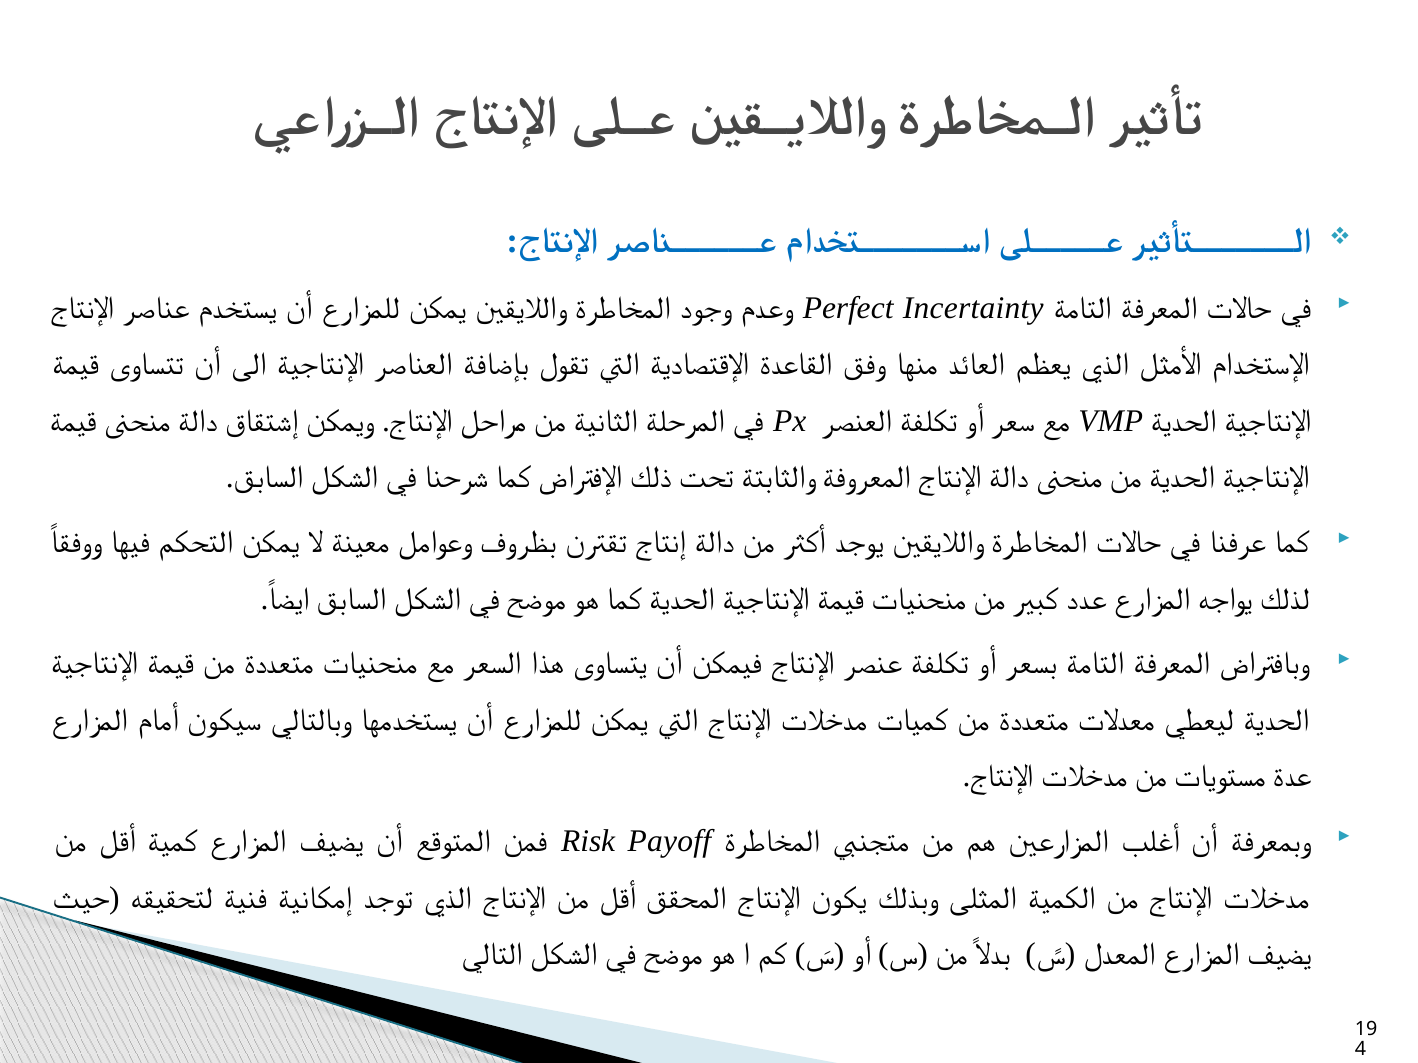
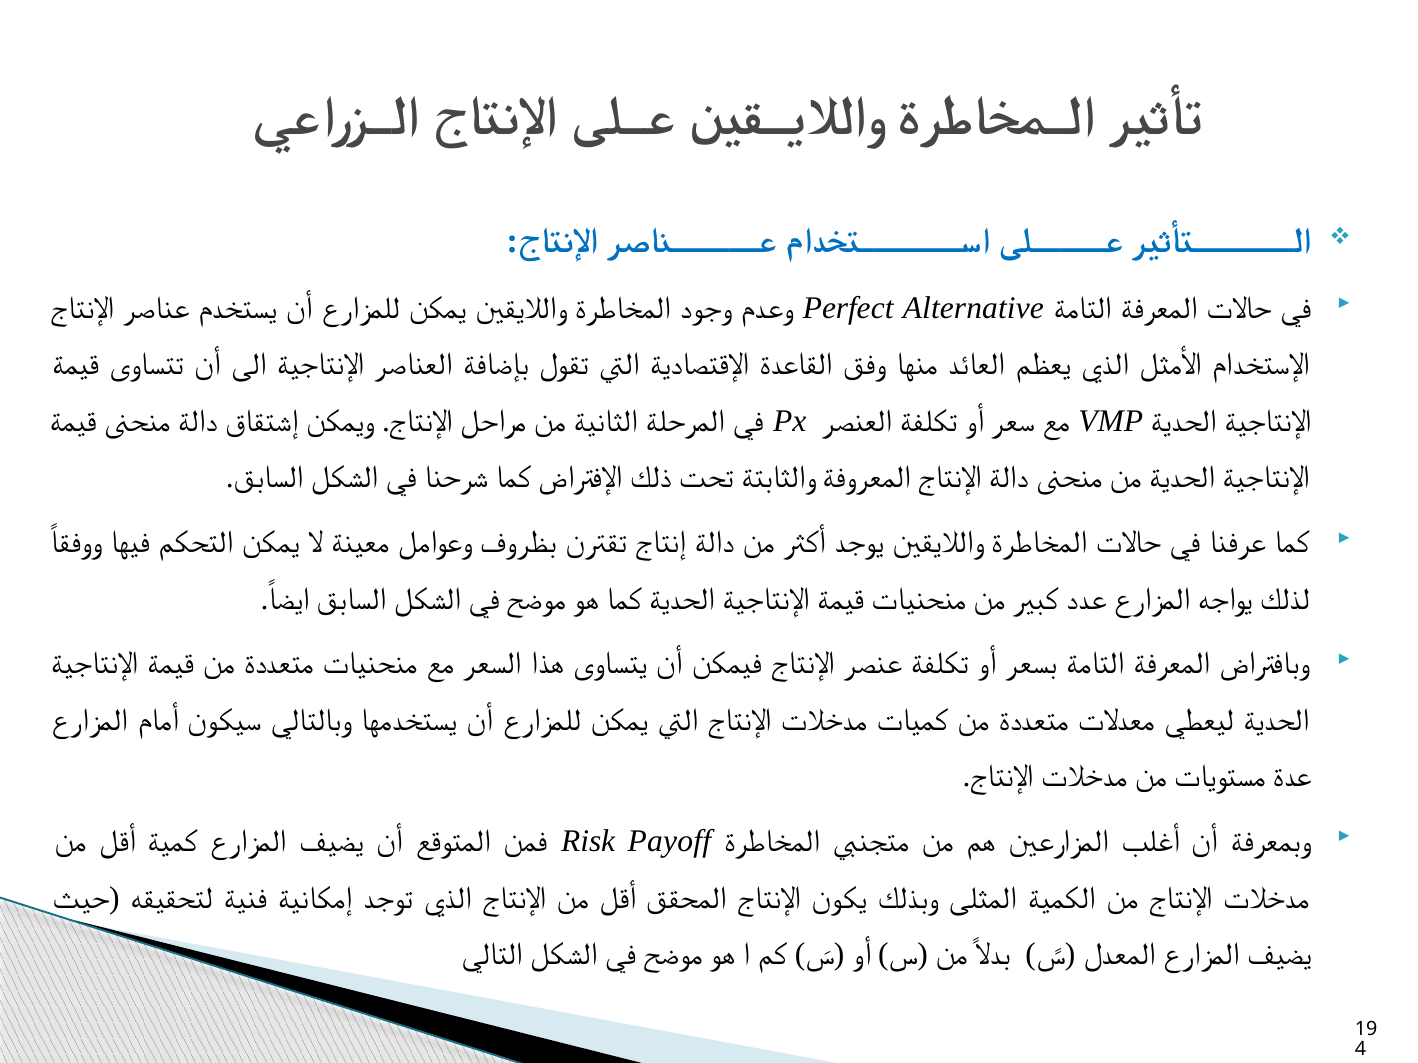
Incertainty: Incertainty -> Alternative
